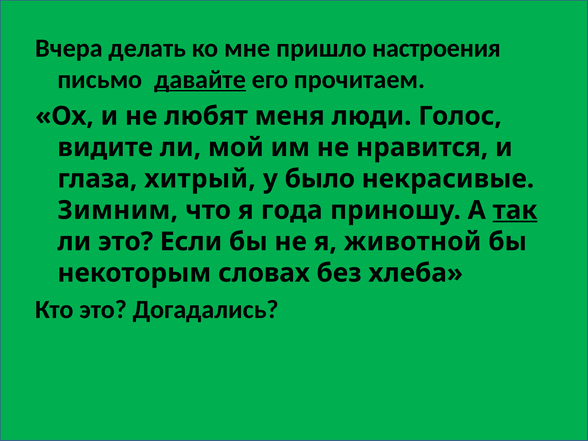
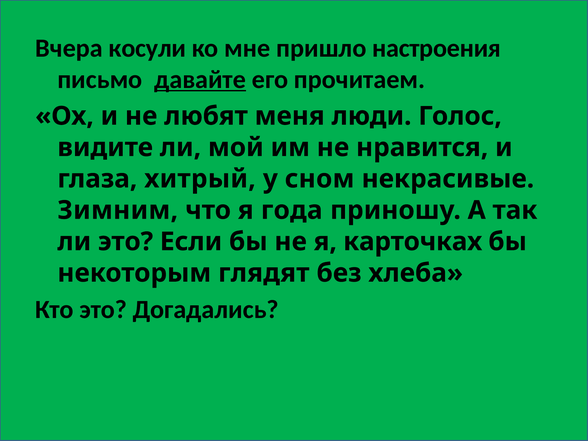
делать: делать -> косули
было: было -> сном
так underline: present -> none
животной: животной -> карточках
словах: словах -> глядят
